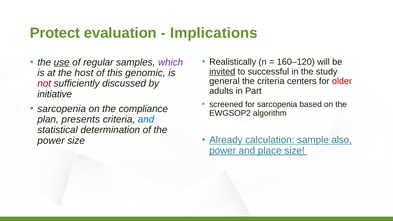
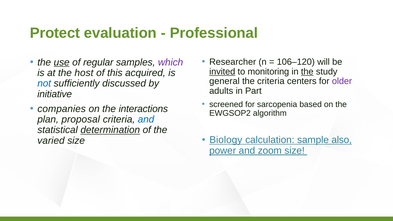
Implications: Implications -> Professional
Realistically: Realistically -> Researcher
160–120: 160–120 -> 106–120
successful: successful -> monitoring
the at (307, 72) underline: none -> present
genomic: genomic -> acquired
older colour: red -> purple
not colour: red -> blue
sarcopenia at (62, 109): sarcopenia -> companies
compliance: compliance -> interactions
presents: presents -> proposal
determination underline: none -> present
Already: Already -> Biology
power at (51, 141): power -> varied
place: place -> zoom
